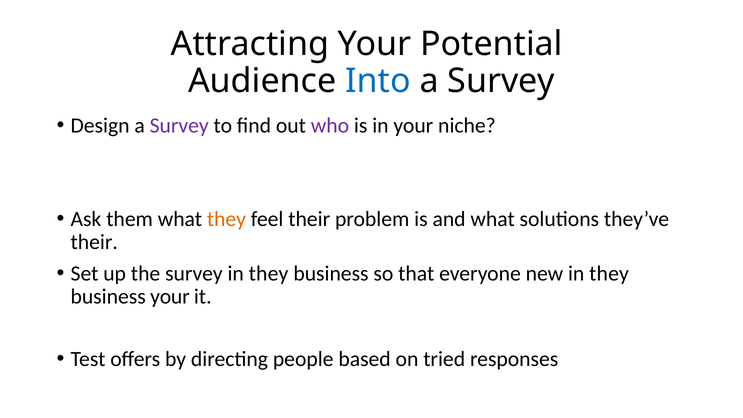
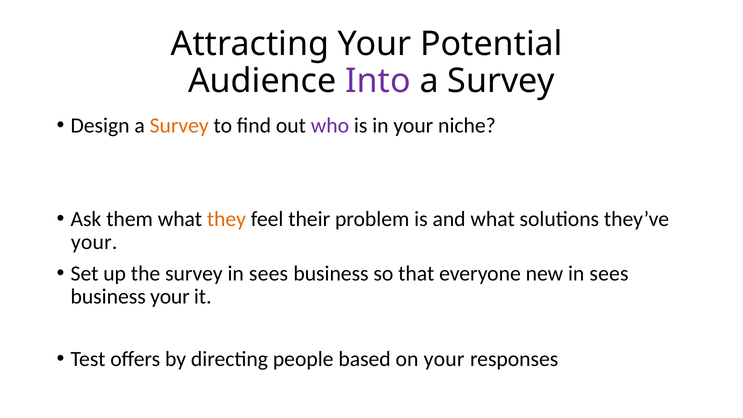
Into colour: blue -> purple
Survey at (179, 126) colour: purple -> orange
their at (94, 242): their -> your
survey in they: they -> sees
new in they: they -> sees
on tried: tried -> your
